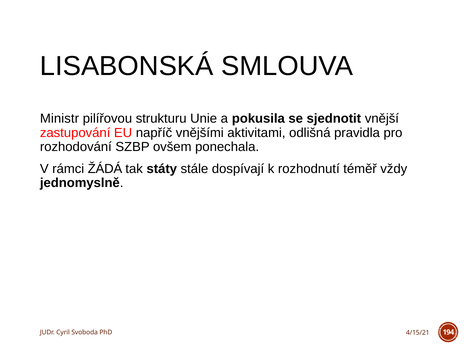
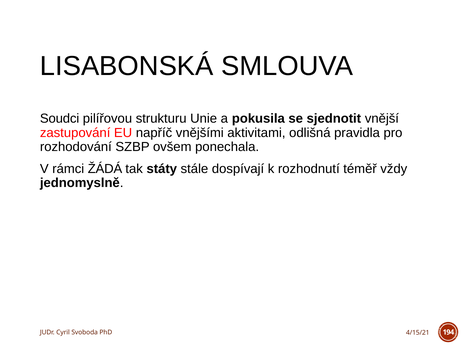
Ministr: Ministr -> Soudci
